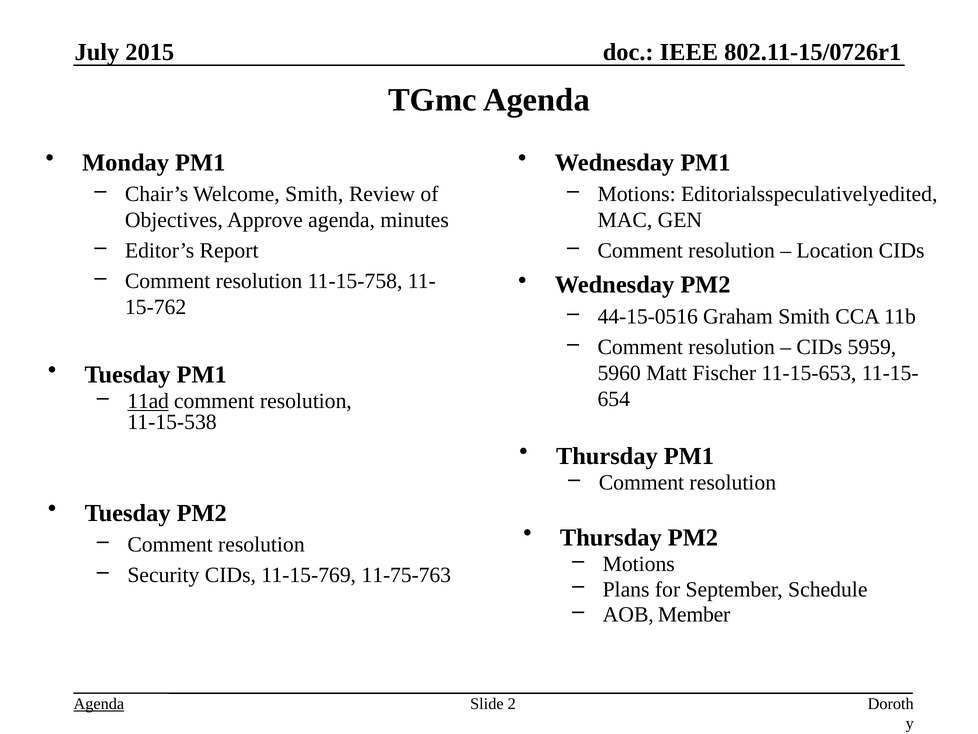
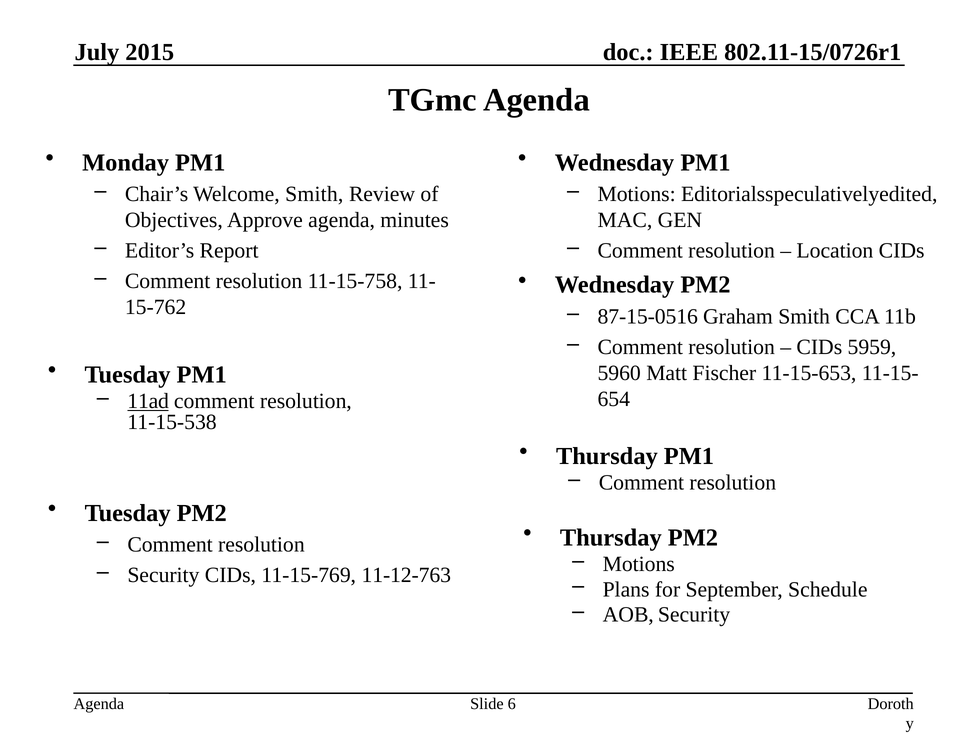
44-15-0516: 44-15-0516 -> 87-15-0516
11-75-763: 11-75-763 -> 11-12-763
AOB Member: Member -> Security
Agenda at (99, 703) underline: present -> none
2: 2 -> 6
